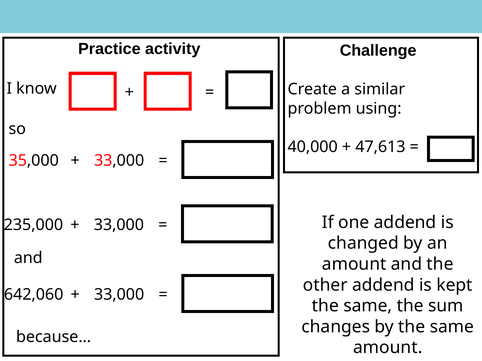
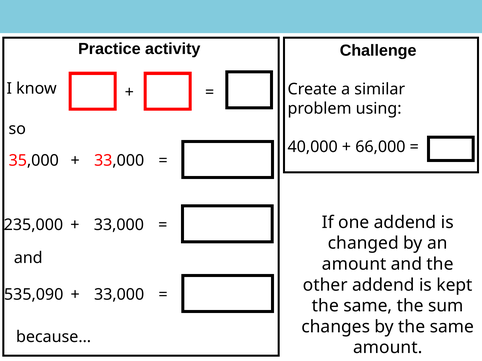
47,613: 47,613 -> 66,000
642,060: 642,060 -> 535,090
